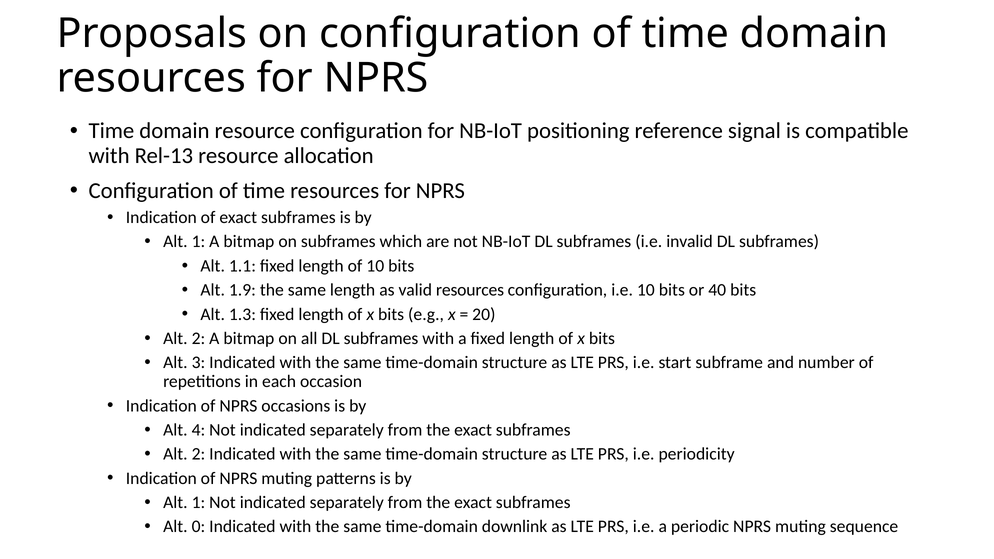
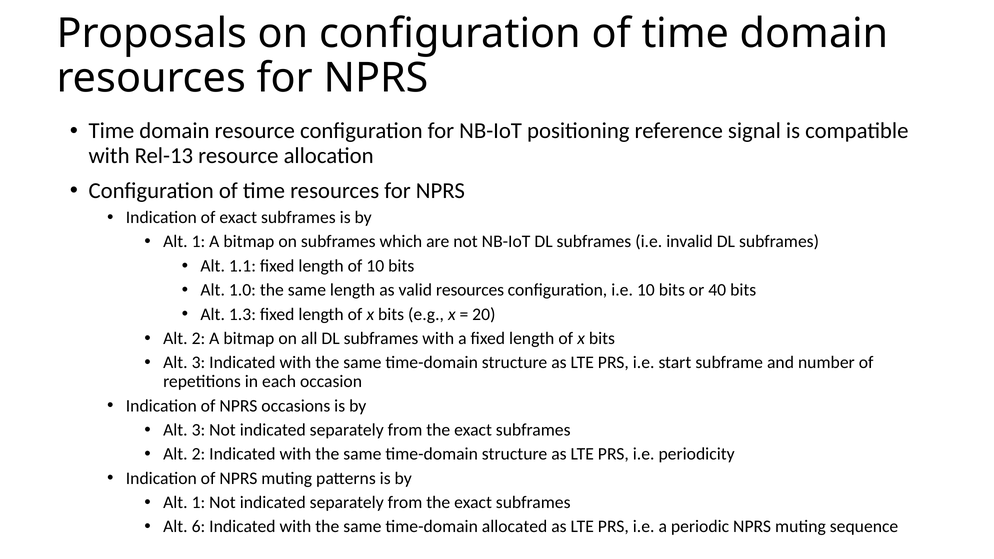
1.9: 1.9 -> 1.0
4 at (198, 430): 4 -> 3
0: 0 -> 6
downlink: downlink -> allocated
